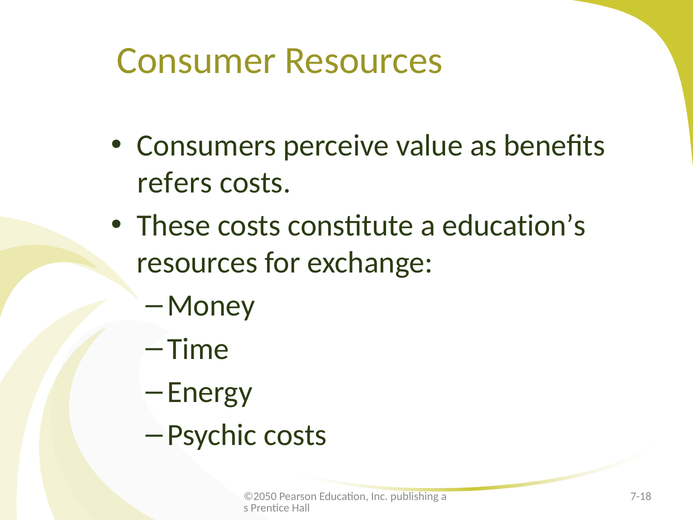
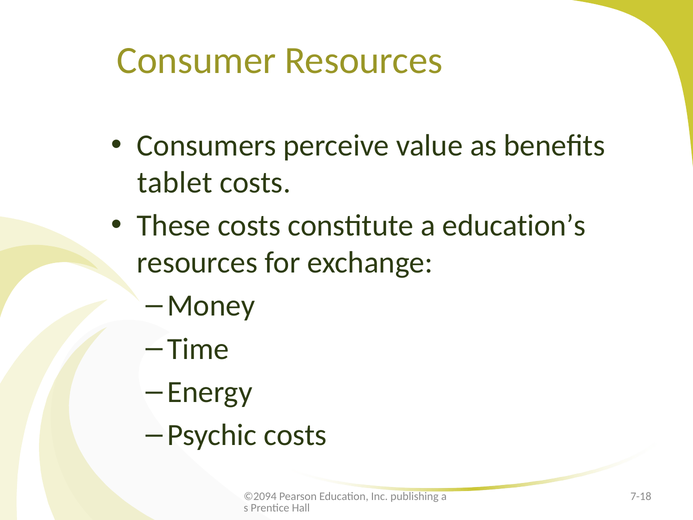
refers: refers -> tablet
©2050: ©2050 -> ©2094
